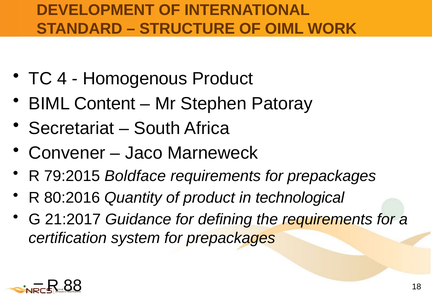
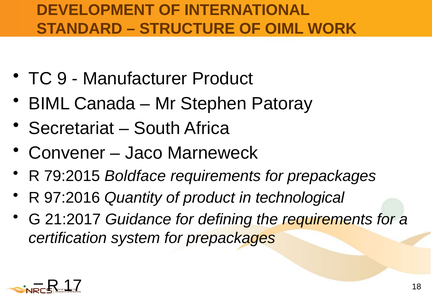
4: 4 -> 9
Homogenous: Homogenous -> Manufacturer
Content: Content -> Canada
80:2016: 80:2016 -> 97:2016
88: 88 -> 17
